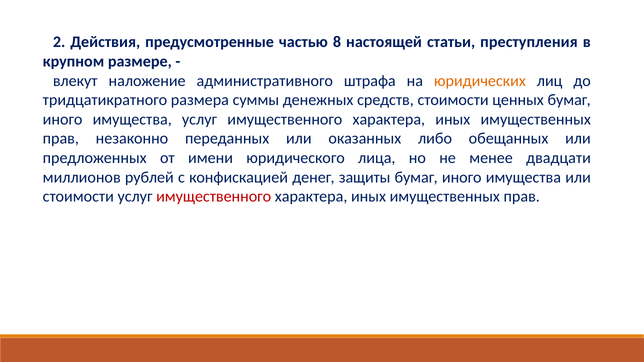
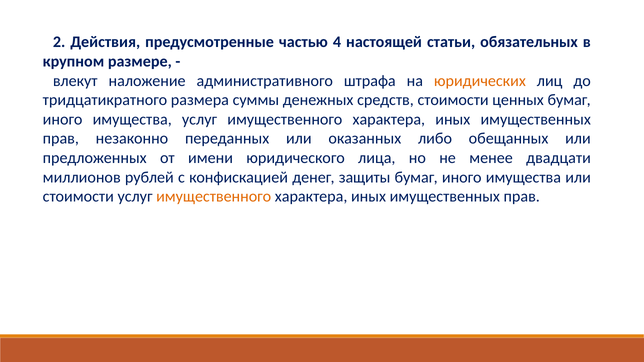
8: 8 -> 4
преступления: преступления -> обязательных
имущественного at (214, 197) colour: red -> orange
